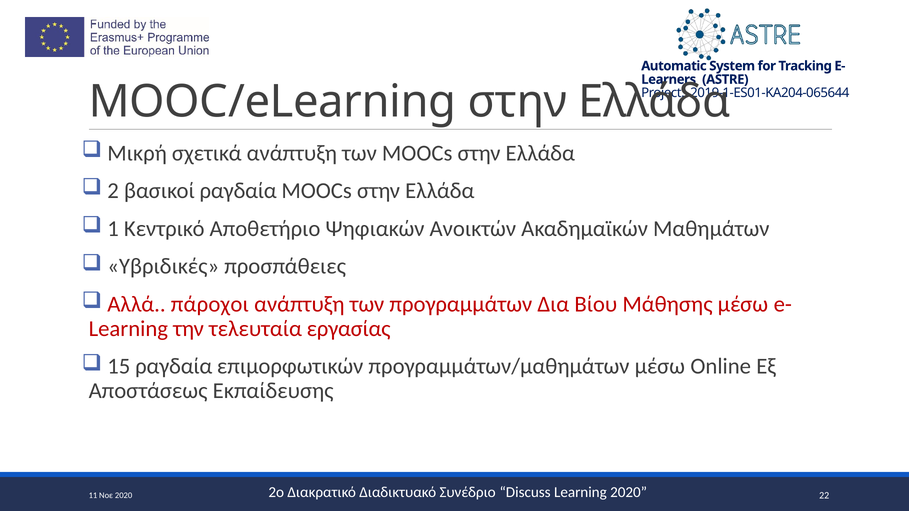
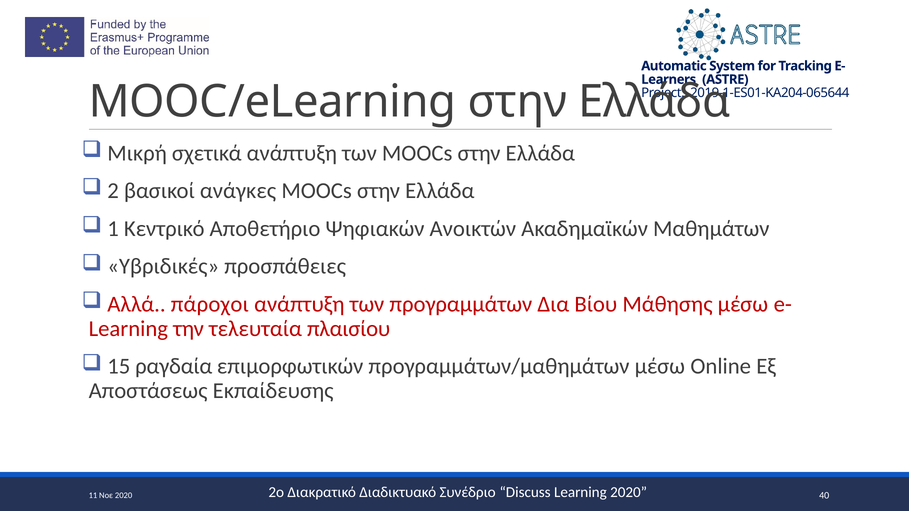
βασικοί ραγδαία: ραγδαία -> ανάγκες
εργασίας: εργασίας -> πλαισίου
22: 22 -> 40
